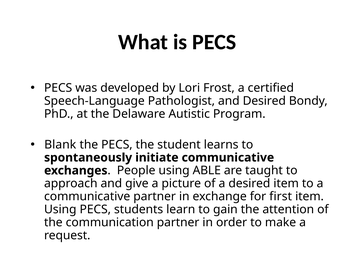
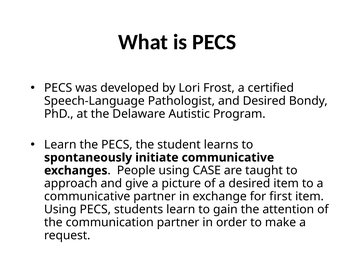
Blank at (60, 145): Blank -> Learn
ABLE: ABLE -> CASE
